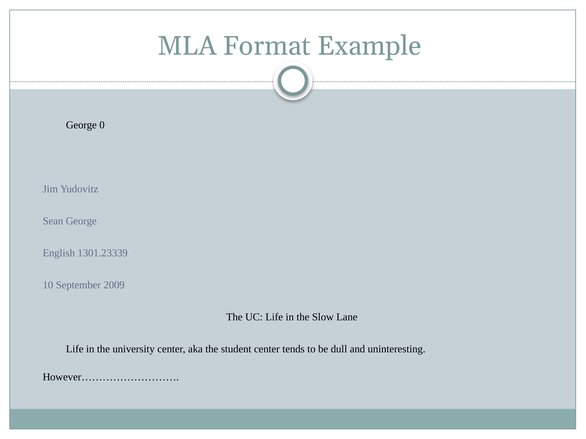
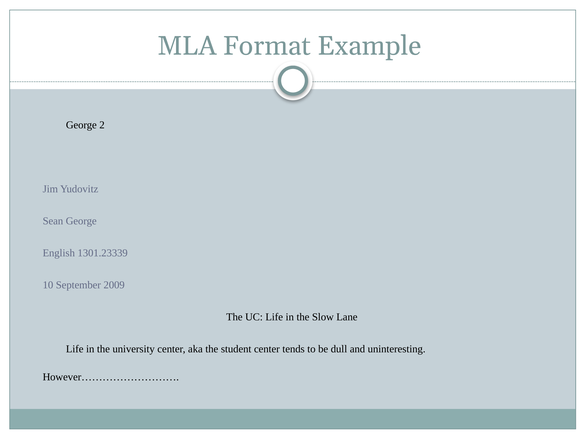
0: 0 -> 2
